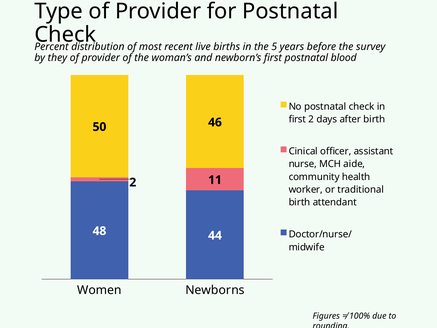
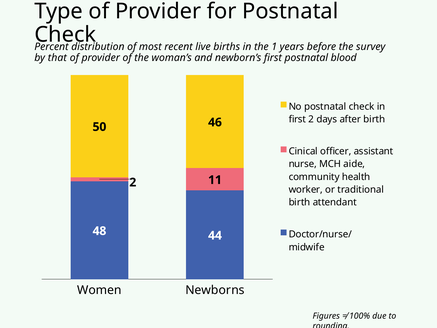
5: 5 -> 1
they: they -> that
